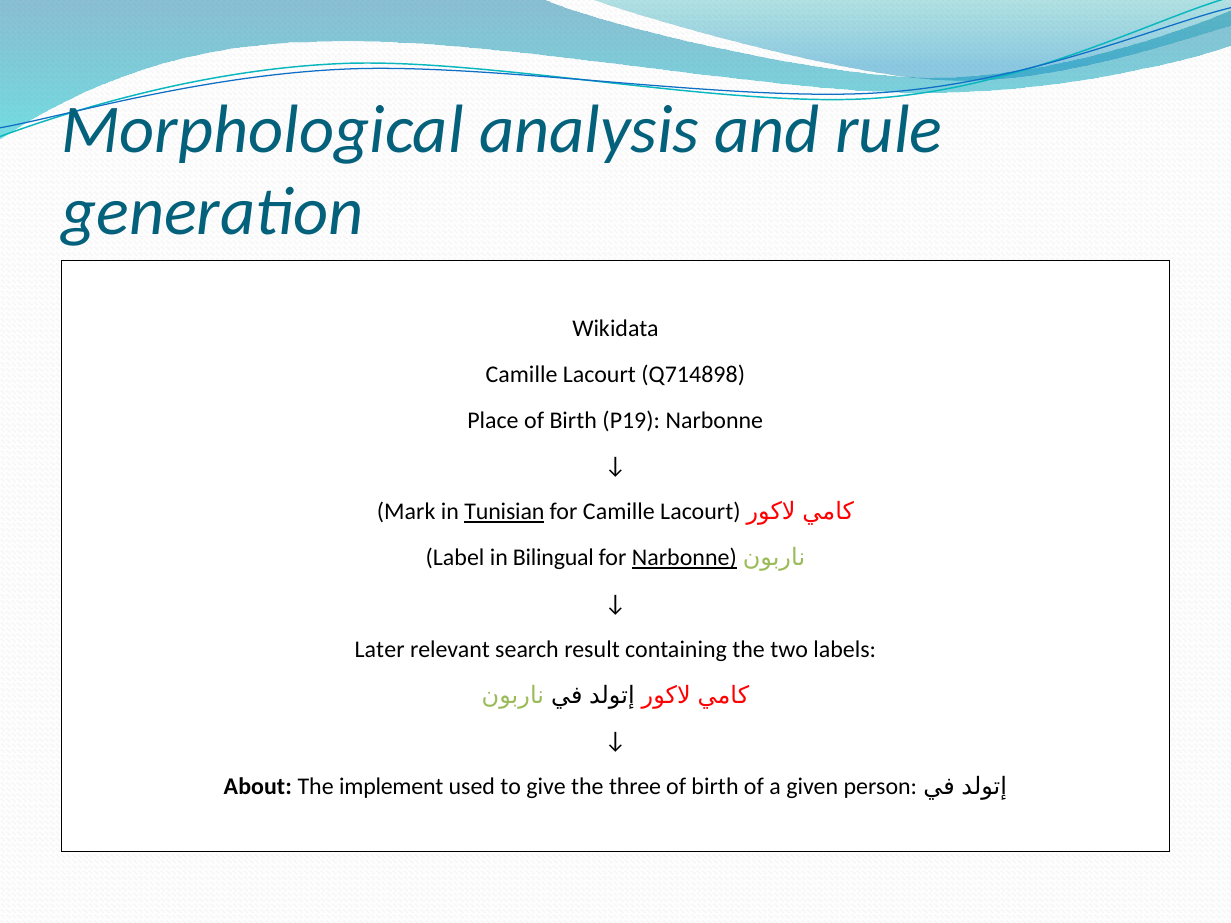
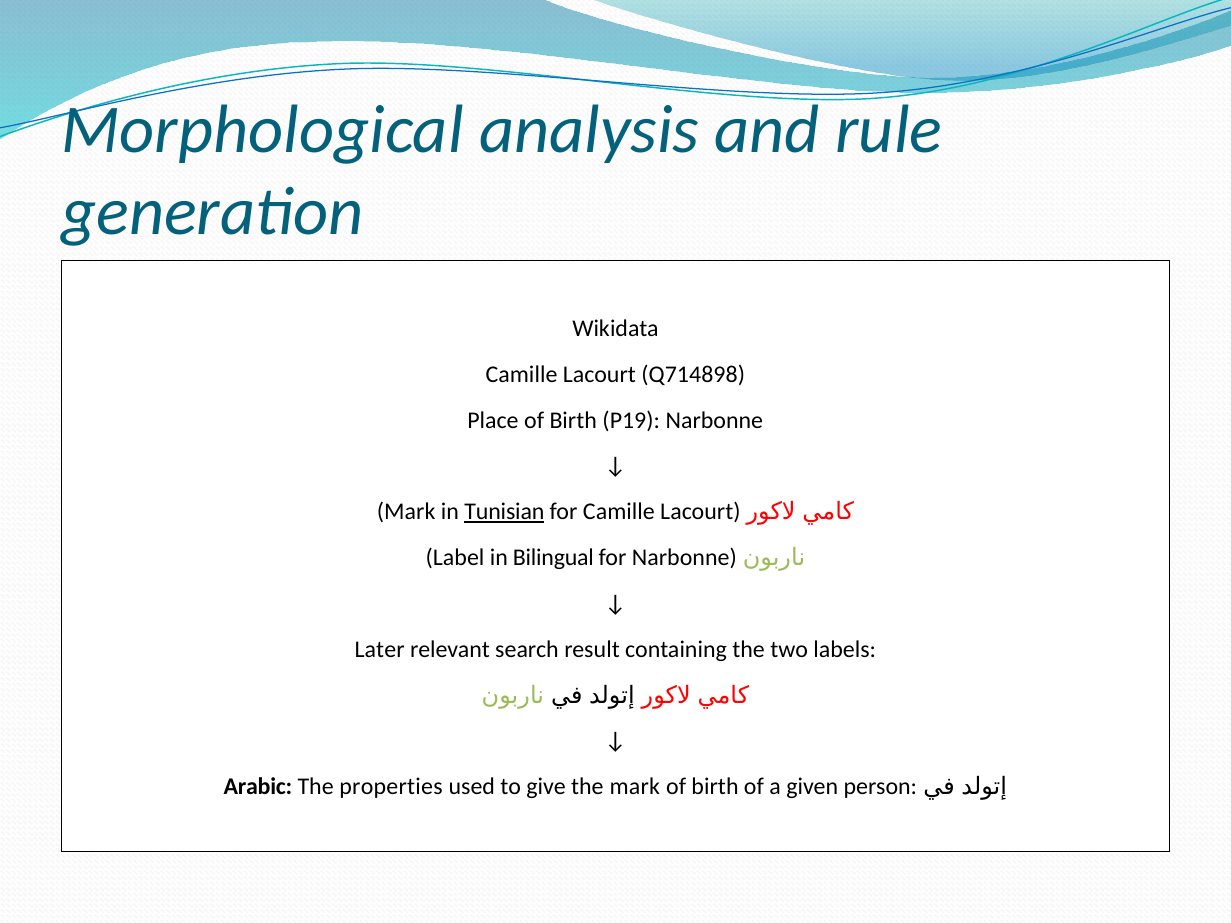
Narbonne at (684, 558) underline: present -> none
About: About -> Arabic
implement: implement -> properties
the three: three -> mark
